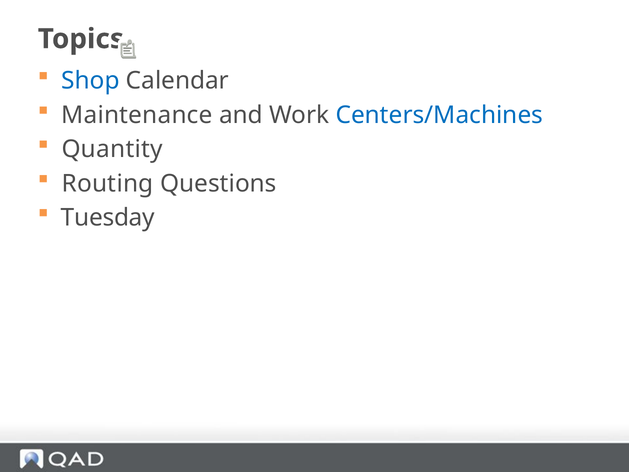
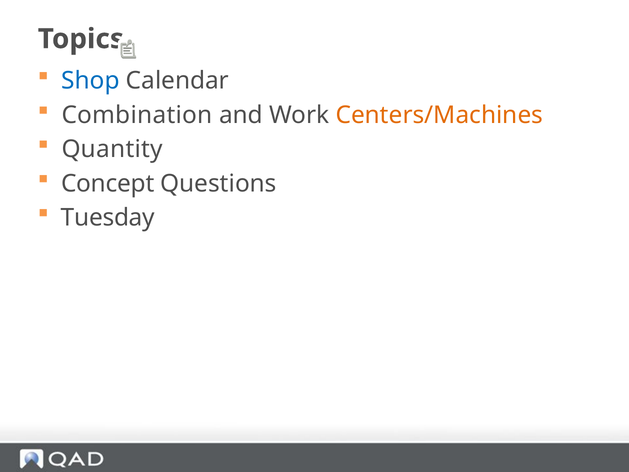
Maintenance: Maintenance -> Combination
Centers/Machines colour: blue -> orange
Routing: Routing -> Concept
